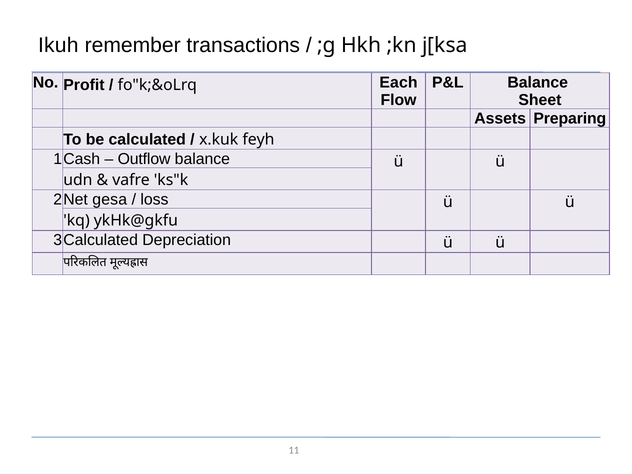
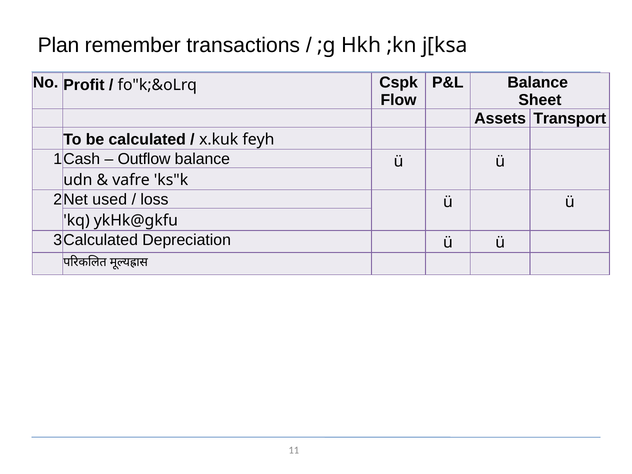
Ikuh: Ikuh -> Plan
Each: Each -> Cspk
Preparing: Preparing -> Transport
gesa: gesa -> used
